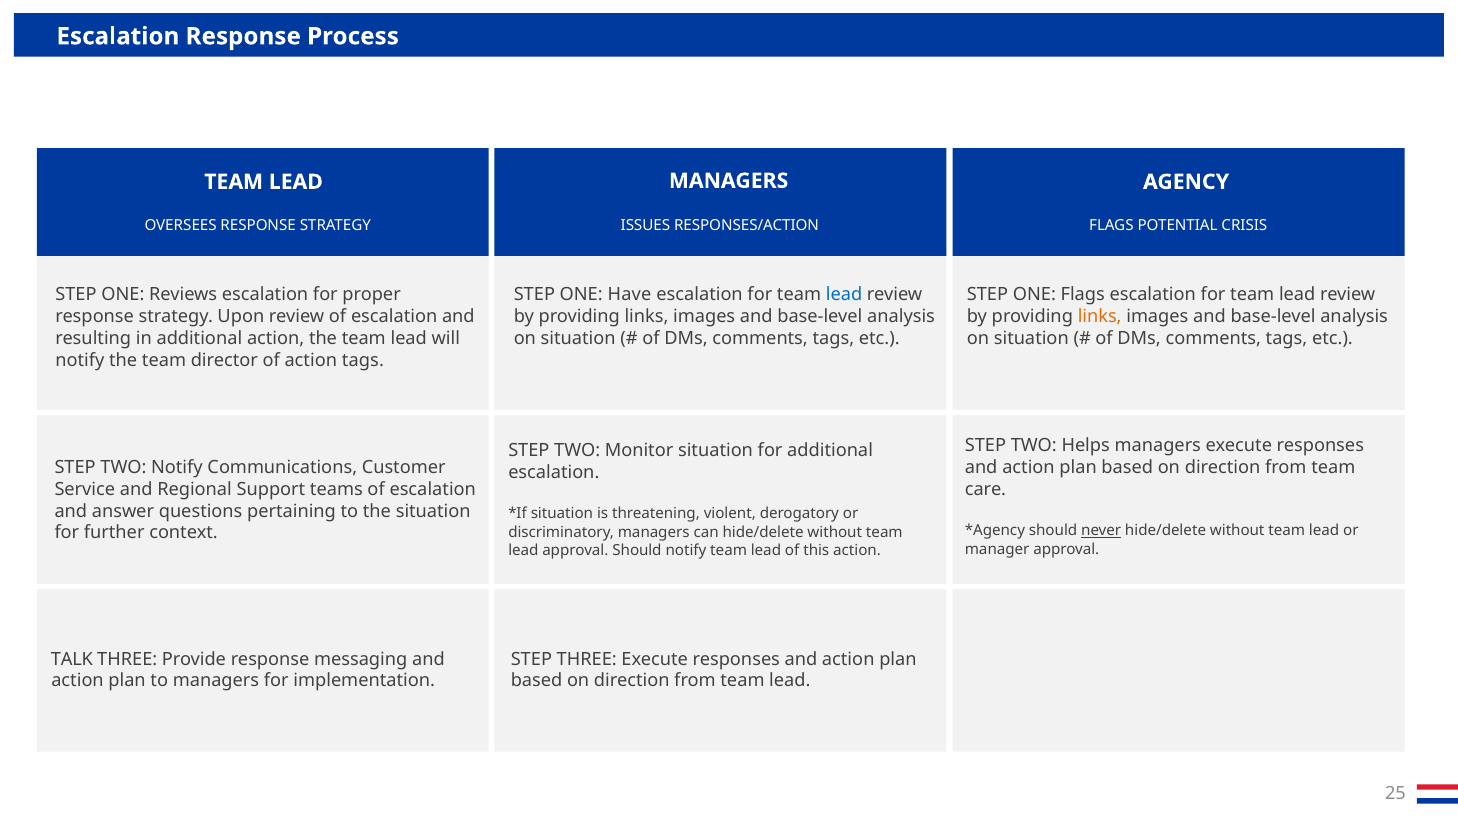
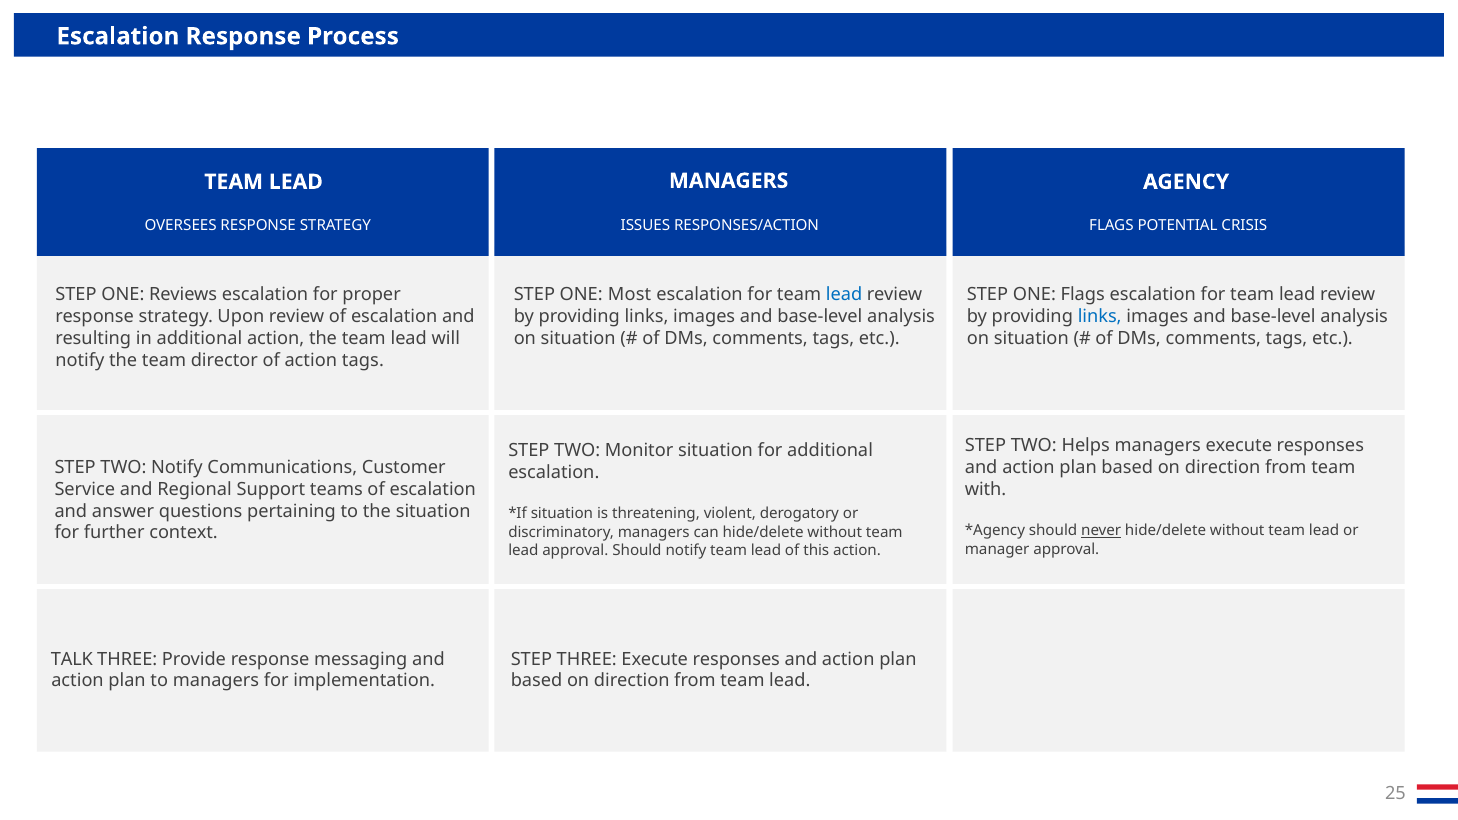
Have: Have -> Most
links at (1100, 316) colour: orange -> blue
care: care -> with
